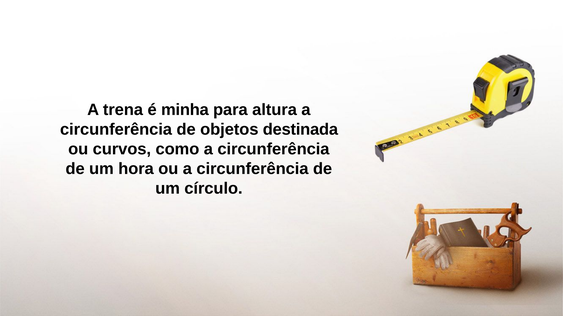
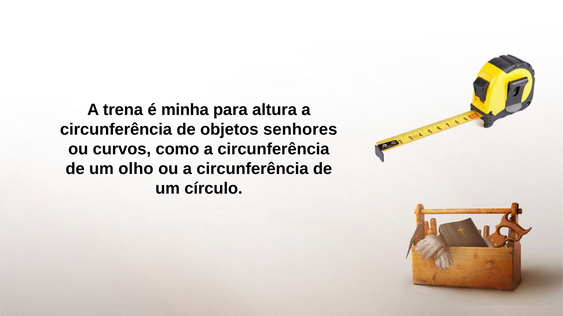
destinada: destinada -> senhores
hora: hora -> olho
